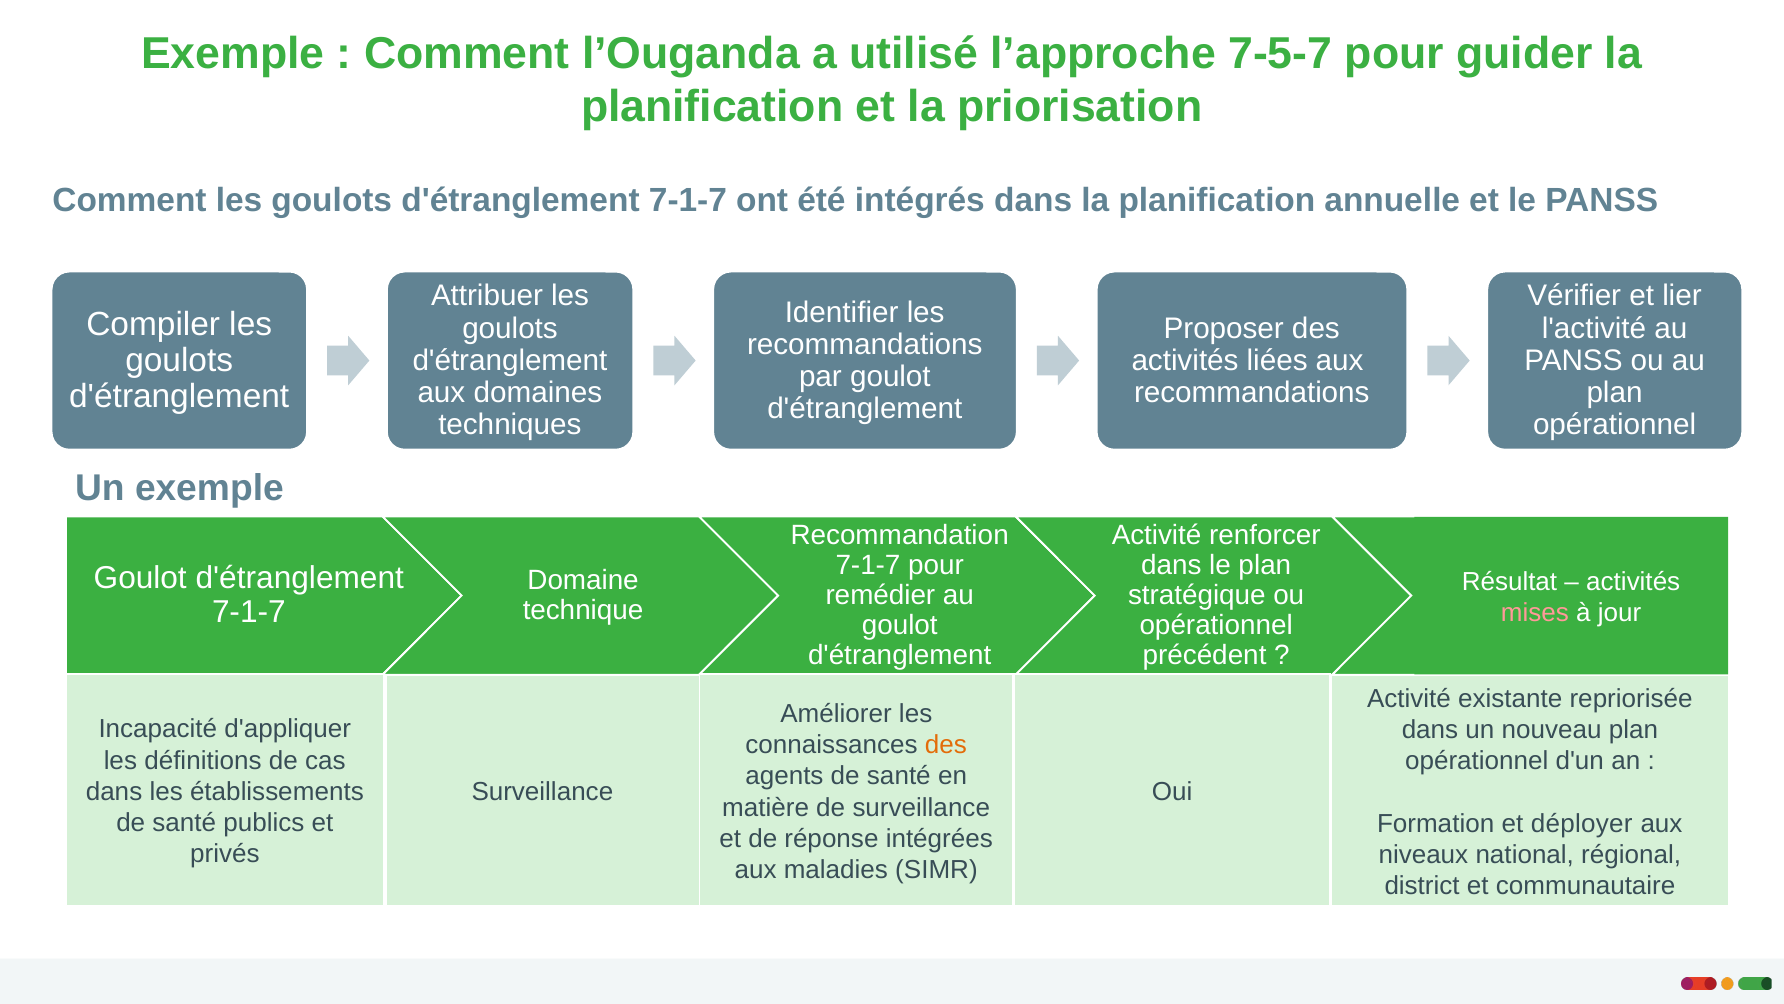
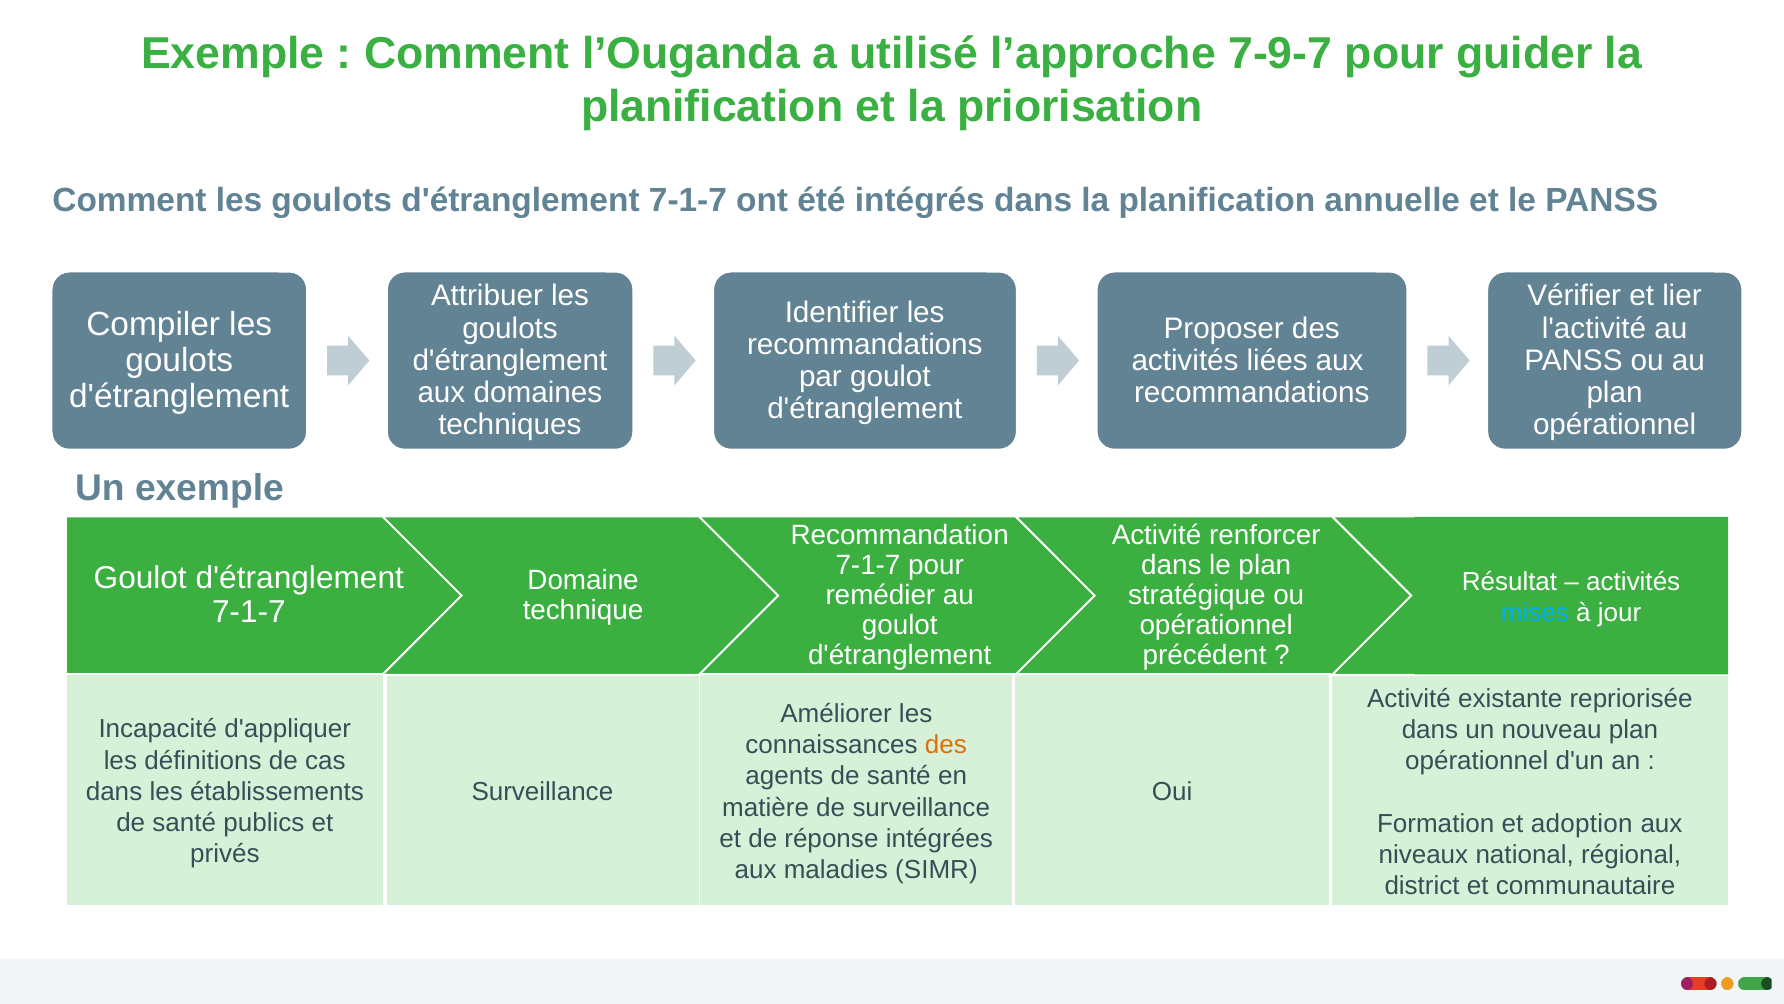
7-5-7: 7-5-7 -> 7-9-7
mises colour: pink -> light blue
déployer: déployer -> adoption
